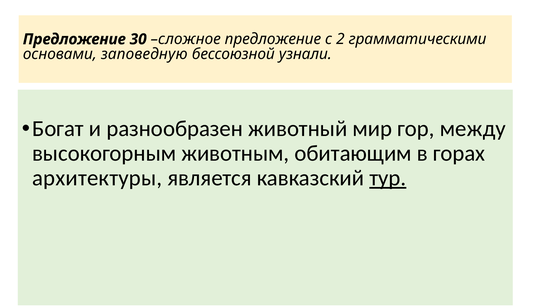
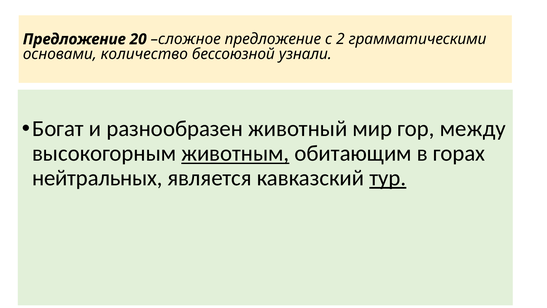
30: 30 -> 20
заповедную: заповедную -> количество
животным underline: none -> present
архитектуры: архитектуры -> нейтральных
